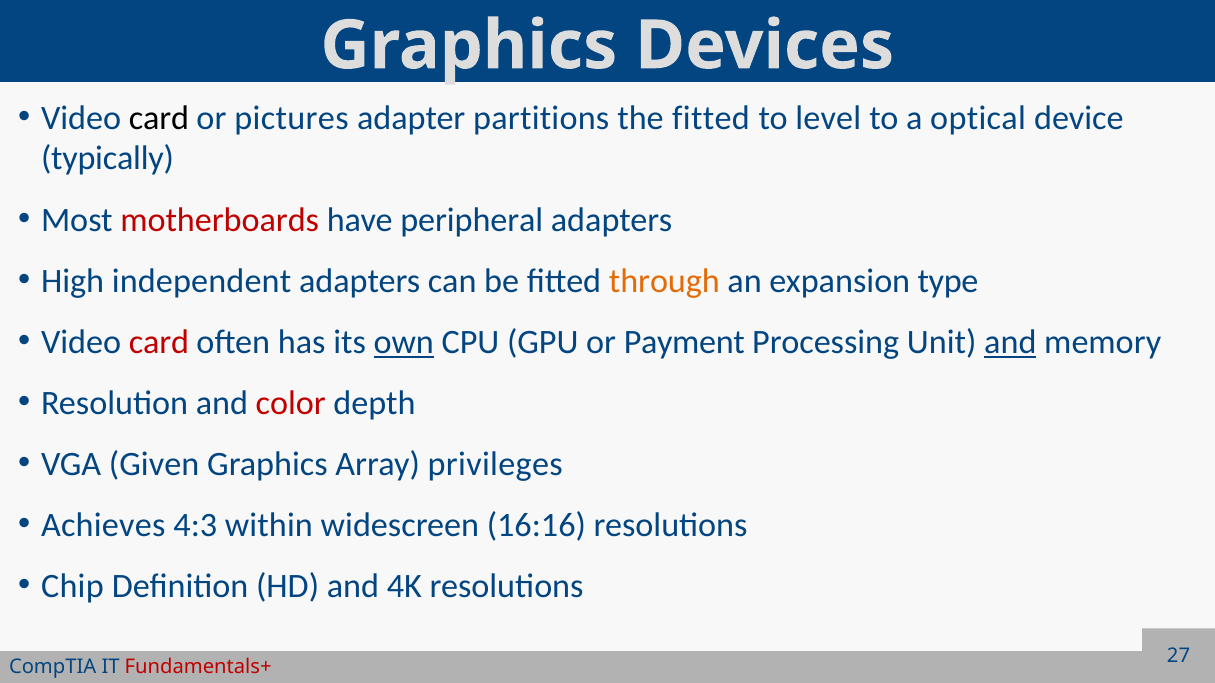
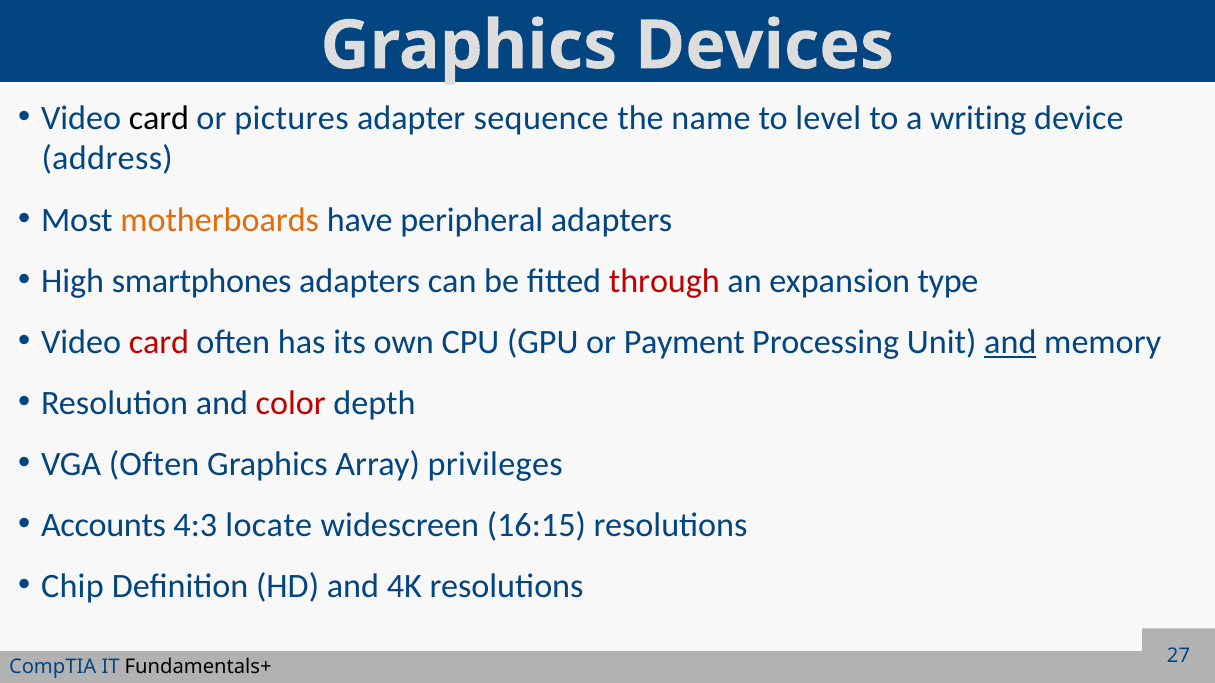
partitions: partitions -> sequence
the fitted: fitted -> name
optical: optical -> writing
typically: typically -> address
motherboards colour: red -> orange
independent: independent -> smartphones
through colour: orange -> red
own underline: present -> none
VGA Given: Given -> Often
Achieves: Achieves -> Accounts
within: within -> locate
16:16: 16:16 -> 16:15
Fundamentals+ colour: red -> black
